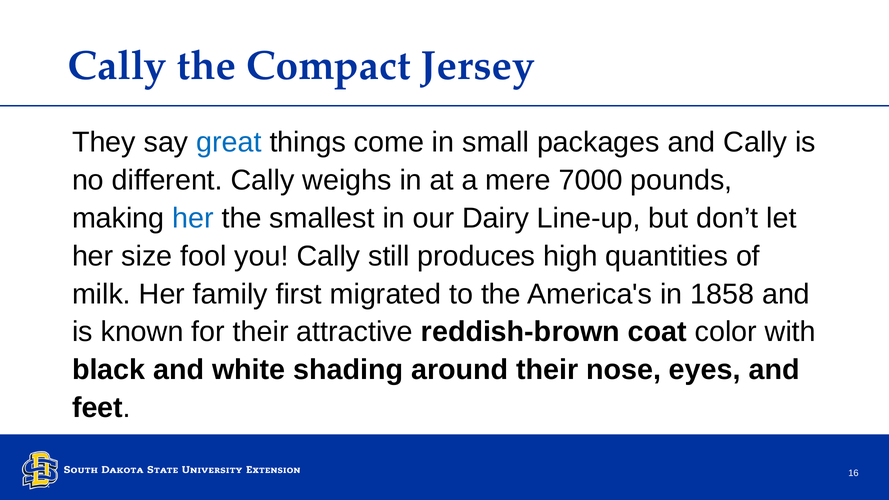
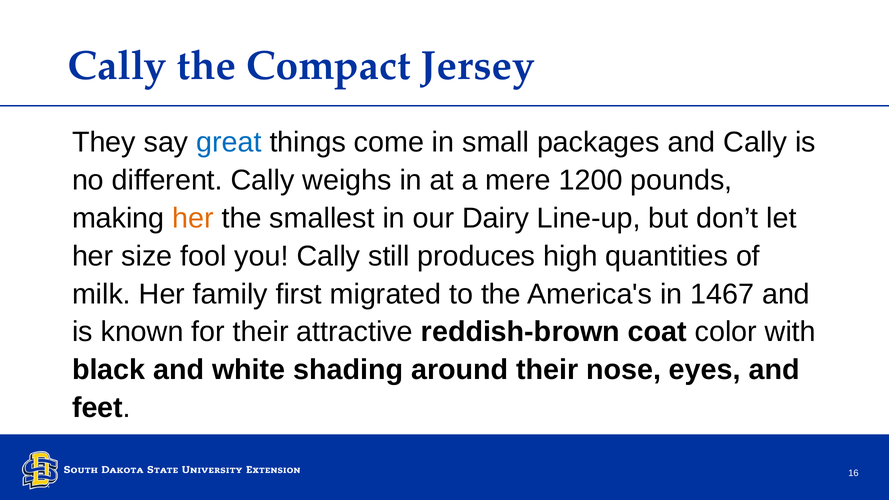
7000: 7000 -> 1200
her at (193, 218) colour: blue -> orange
1858: 1858 -> 1467
